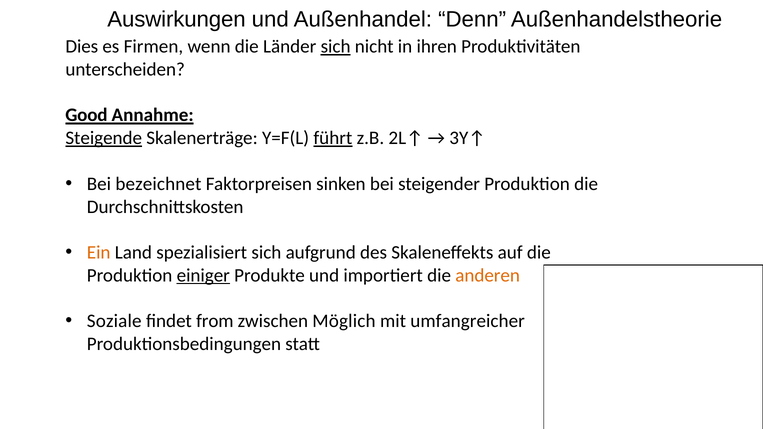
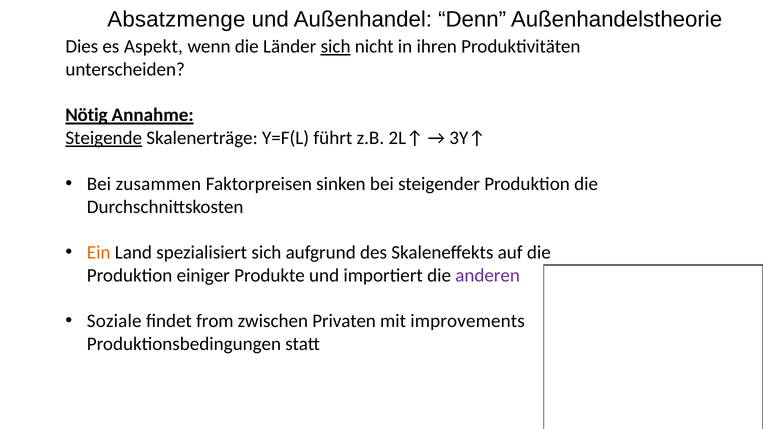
Auswirkungen: Auswirkungen -> Absatzmenge
Firmen: Firmen -> Aspekt
Good: Good -> Nötig
führt underline: present -> none
bezeichnet: bezeichnet -> zusammen
einiger underline: present -> none
anderen colour: orange -> purple
Möglich: Möglich -> Privaten
umfangreicher: umfangreicher -> improvements
